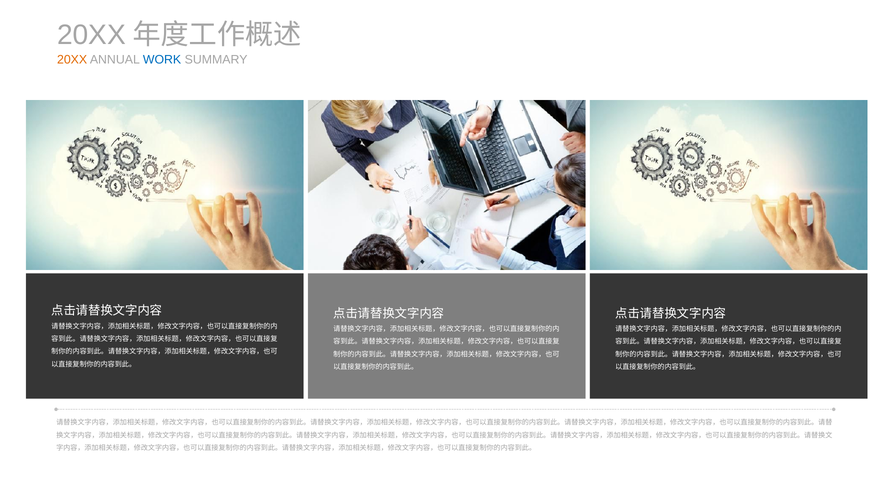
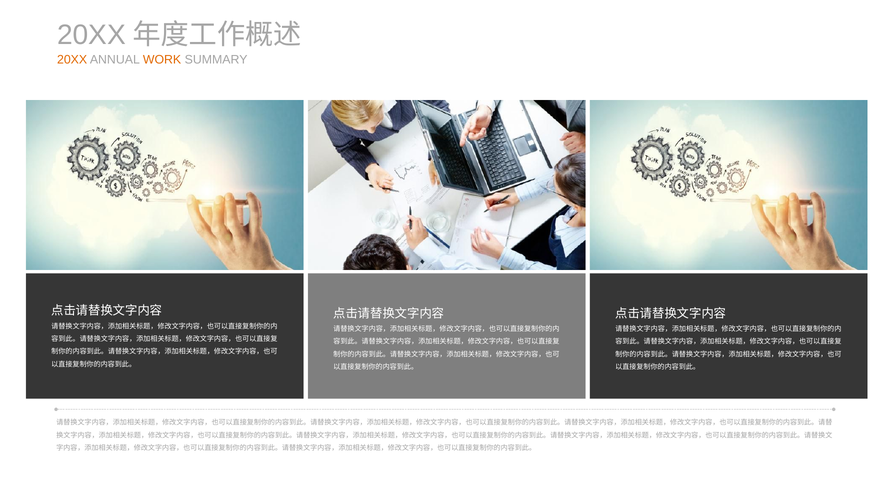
WORK colour: blue -> orange
